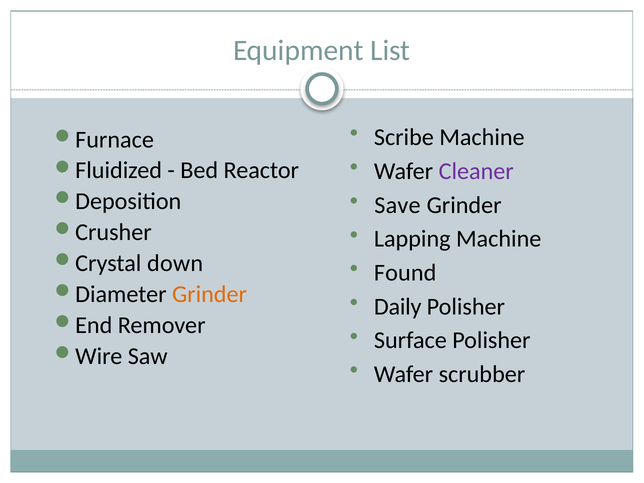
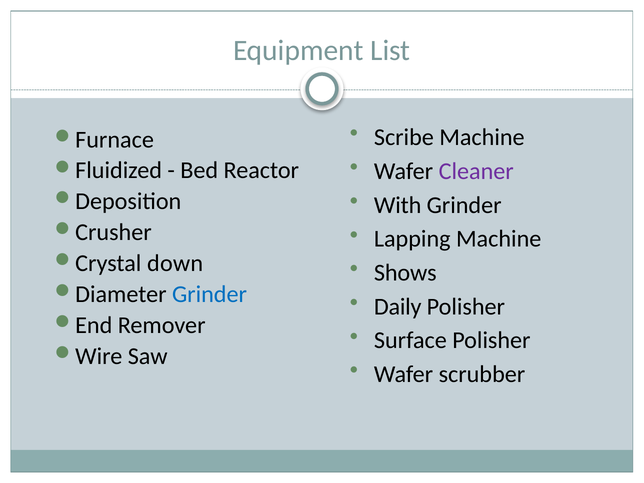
Save: Save -> With
Found: Found -> Shows
Grinder at (209, 294) colour: orange -> blue
